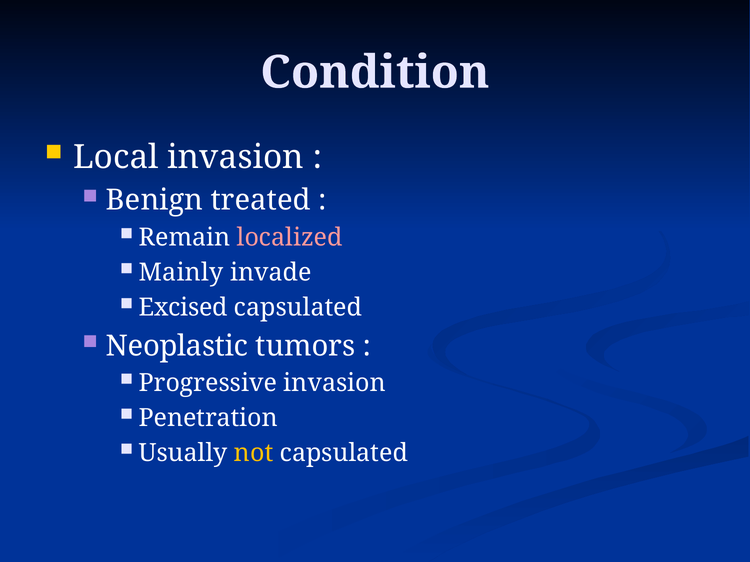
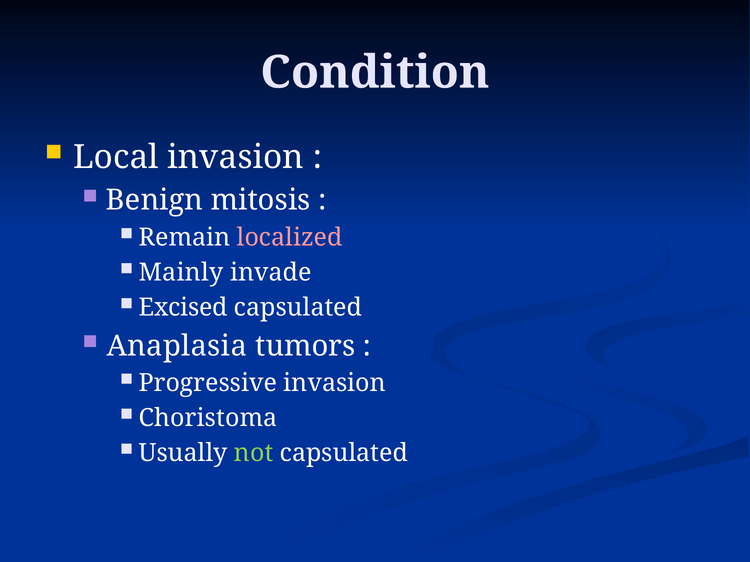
treated: treated -> mitosis
Neoplastic: Neoplastic -> Anaplasia
Penetration: Penetration -> Choristoma
not colour: yellow -> light green
